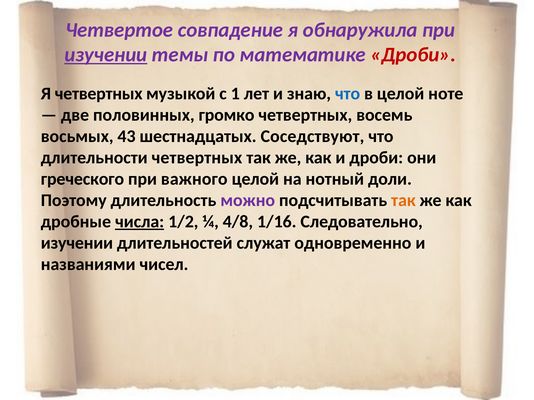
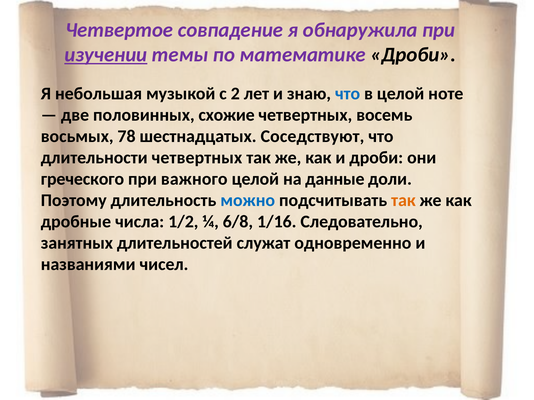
Дроби at (413, 55) colour: red -> black
Я четвертных: четвертных -> небольшая
1: 1 -> 2
громко: громко -> схожие
43: 43 -> 78
нотный: нотный -> данные
можно colour: purple -> blue
числа underline: present -> none
4/8: 4/8 -> 6/8
изучении at (77, 243): изучении -> занятных
